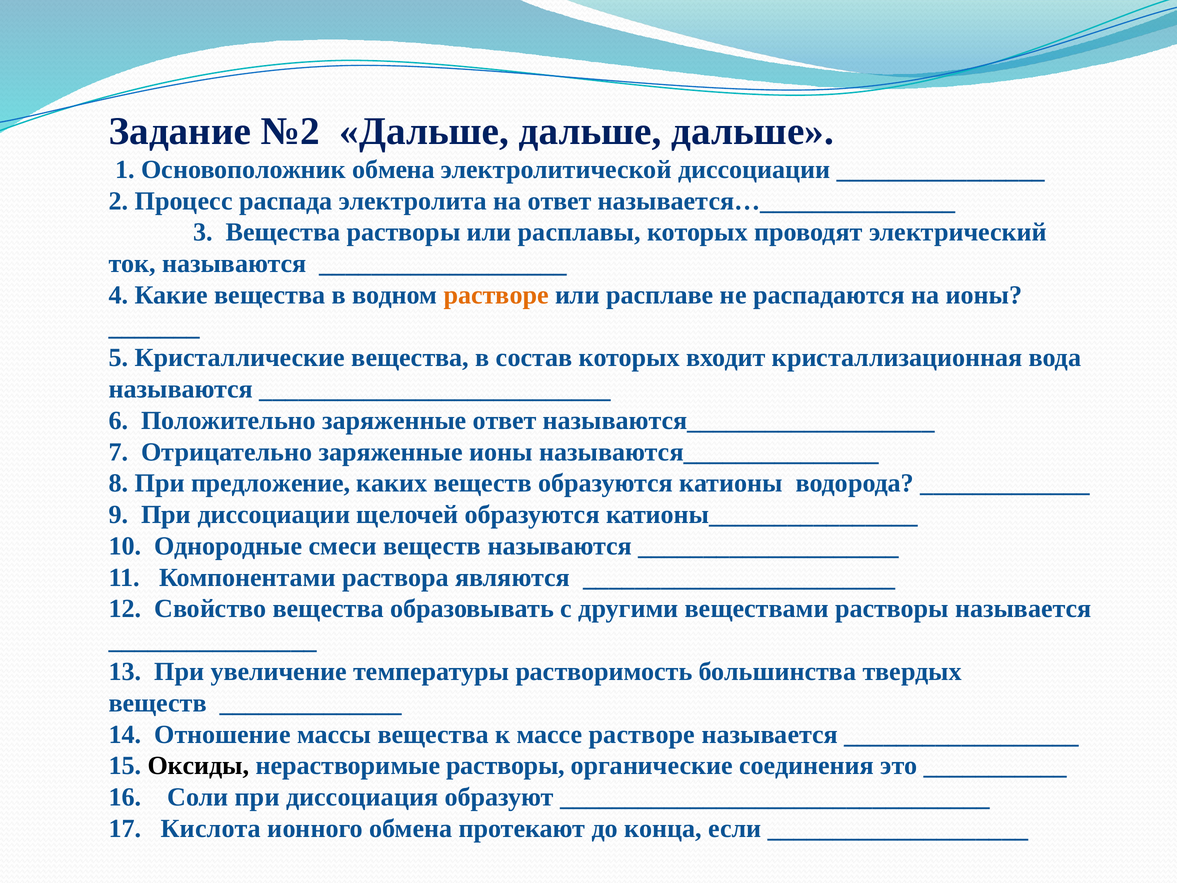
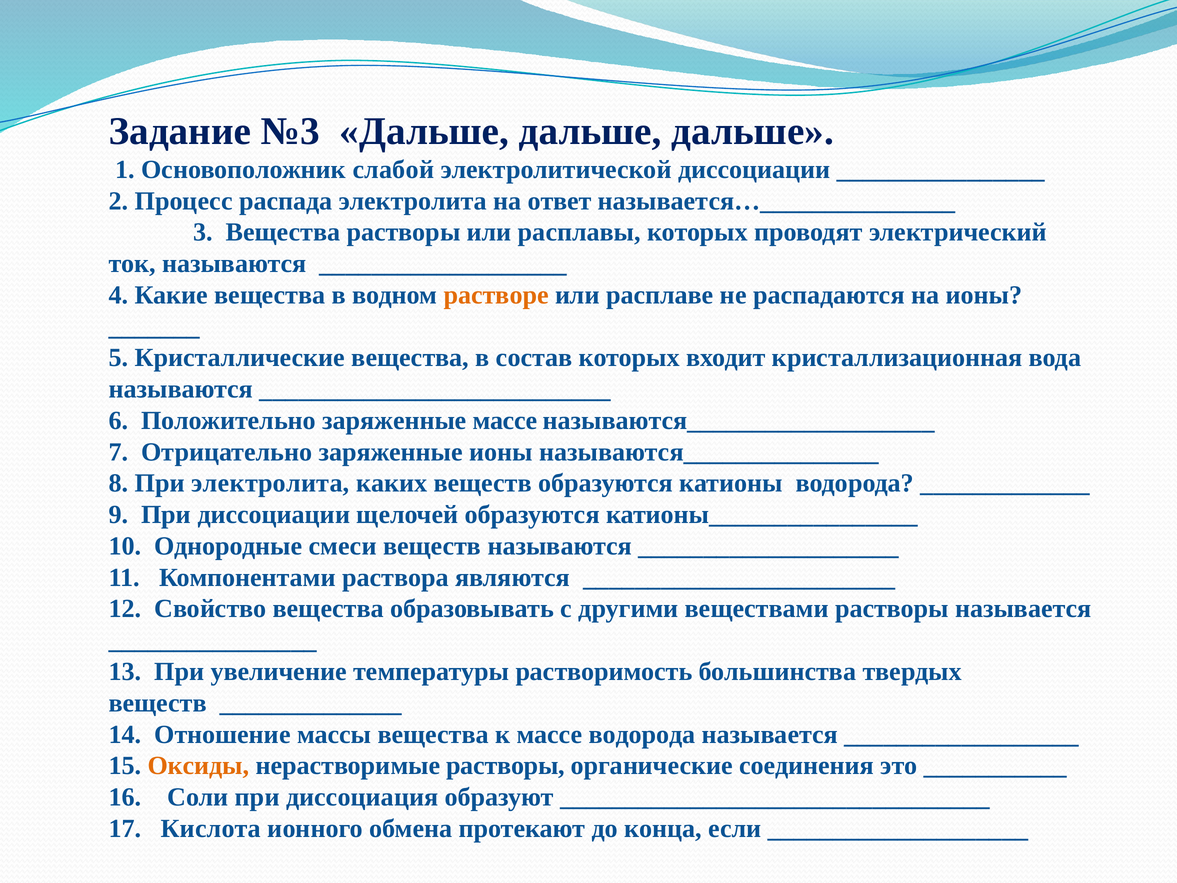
№2: №2 -> №3
Основоположник обмена: обмена -> слабой
заряженные ответ: ответ -> массе
При предложение: предложение -> электролита
массе растворе: растворе -> водорода
Оксиды colour: black -> orange
